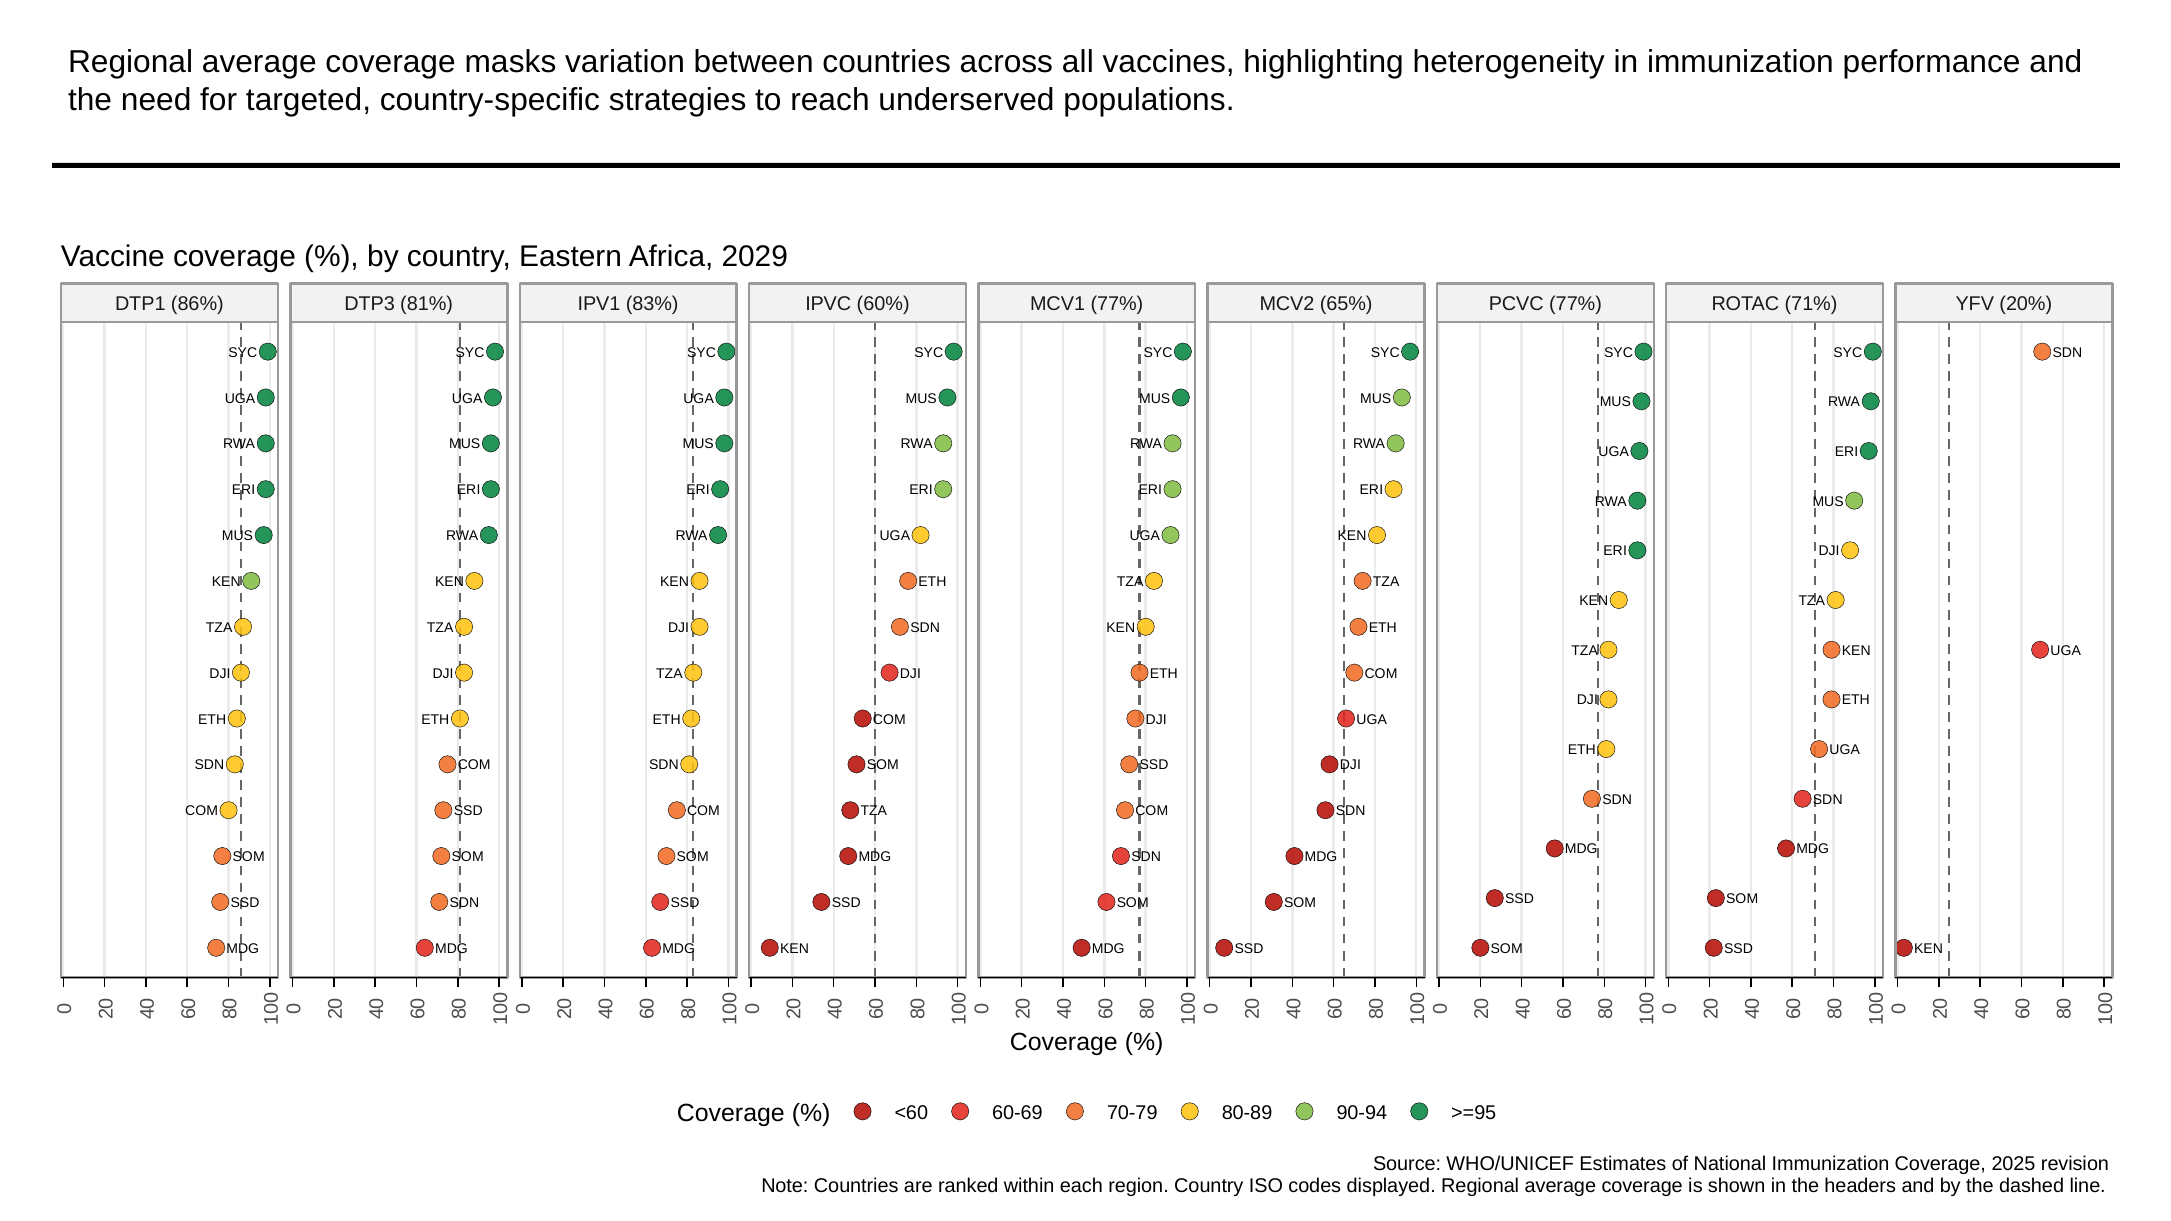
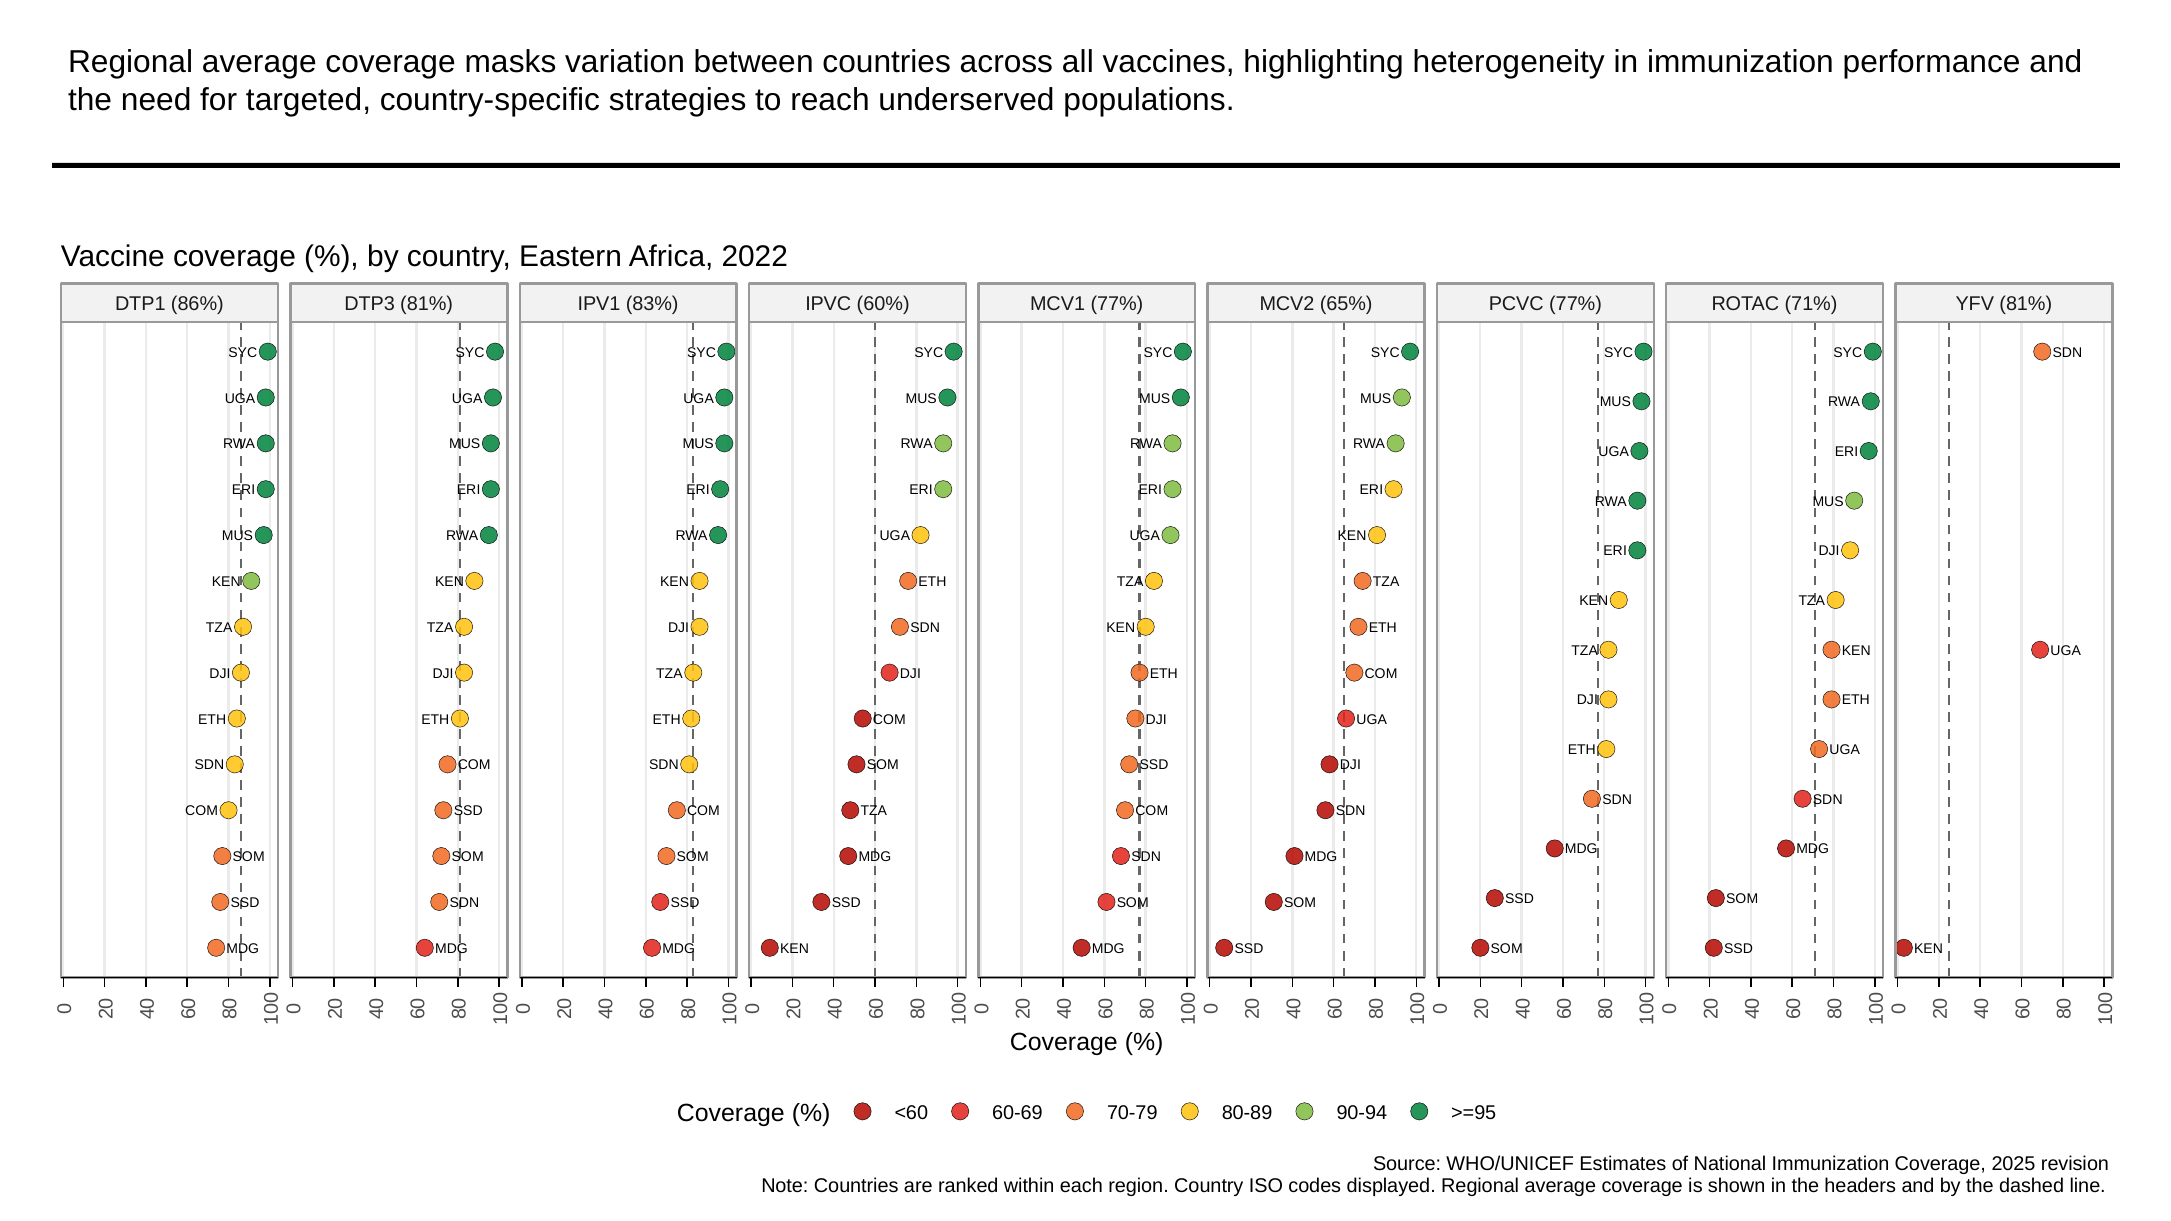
2029: 2029 -> 2022
YFV 20%: 20% -> 81%
